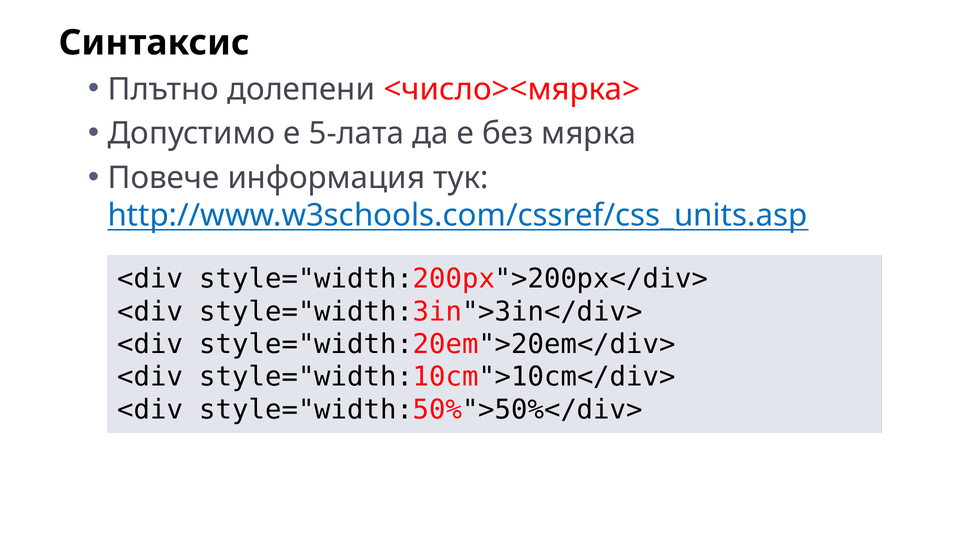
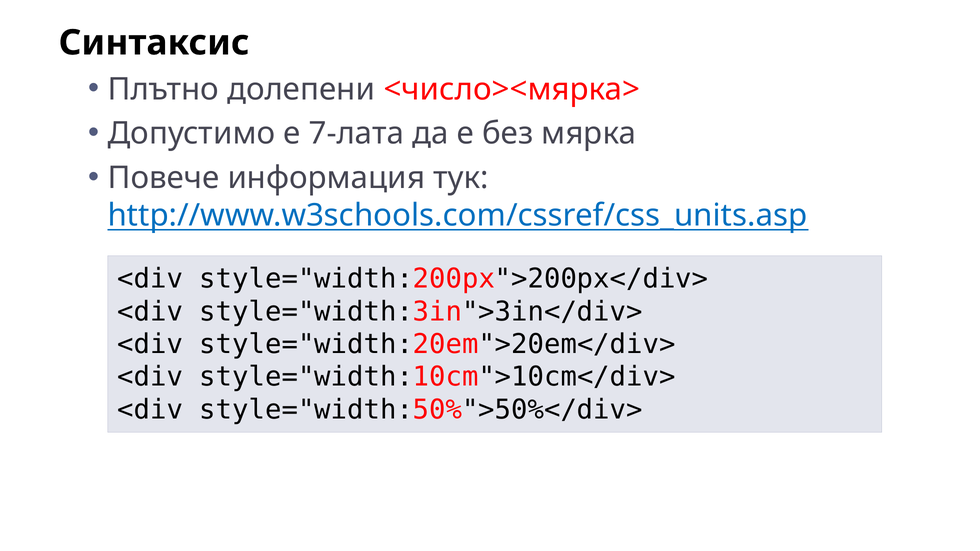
5-лата: 5-лата -> 7-лата
